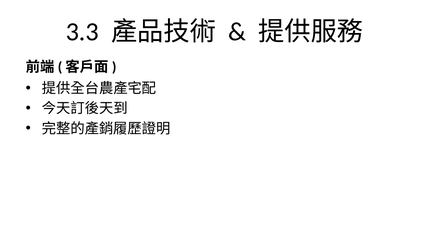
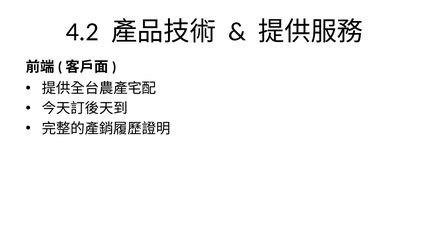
3.3: 3.3 -> 4.2
